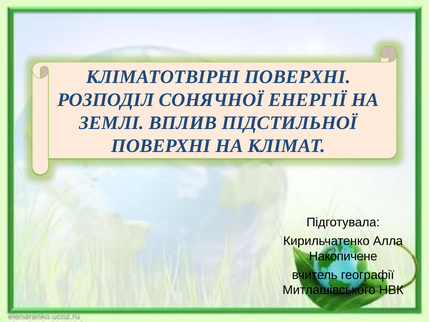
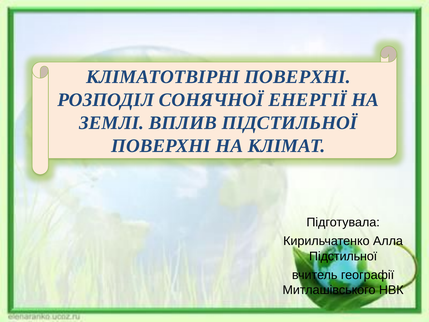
Накопичене at (343, 256): Накопичене -> Підстильної
